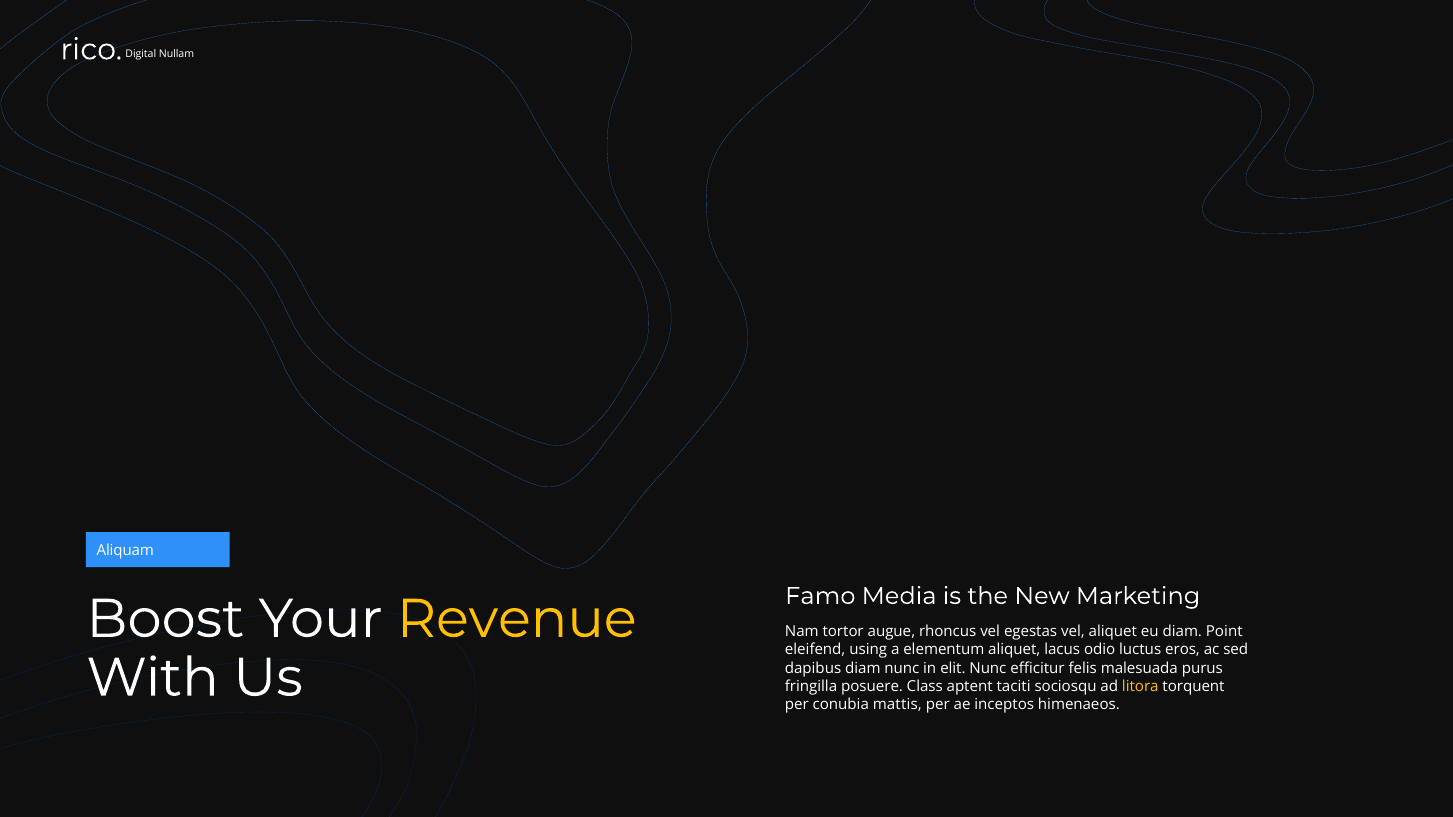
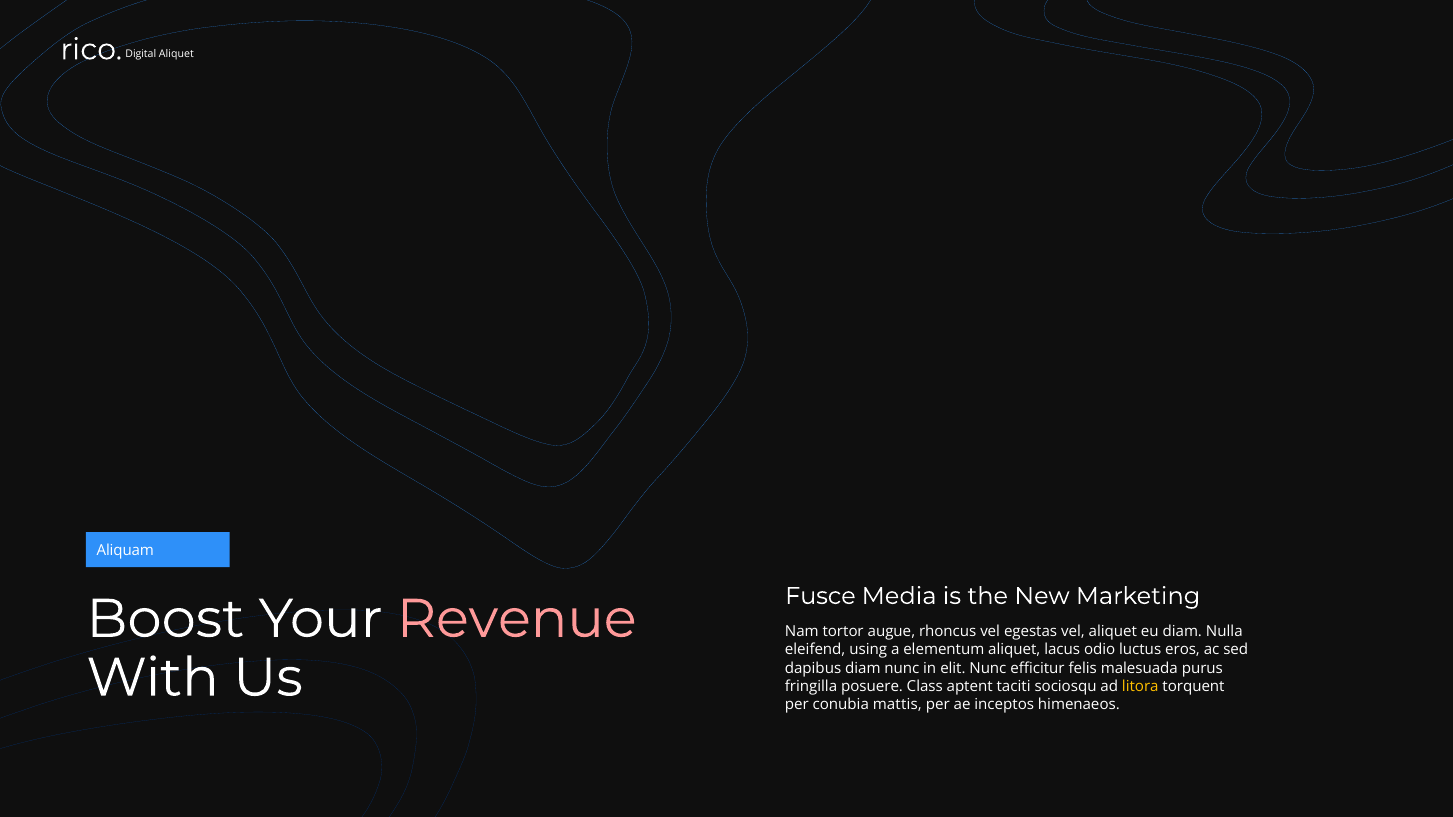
Digital Nullam: Nullam -> Aliquet
Famo: Famo -> Fusce
Revenue colour: yellow -> pink
Point: Point -> Nulla
